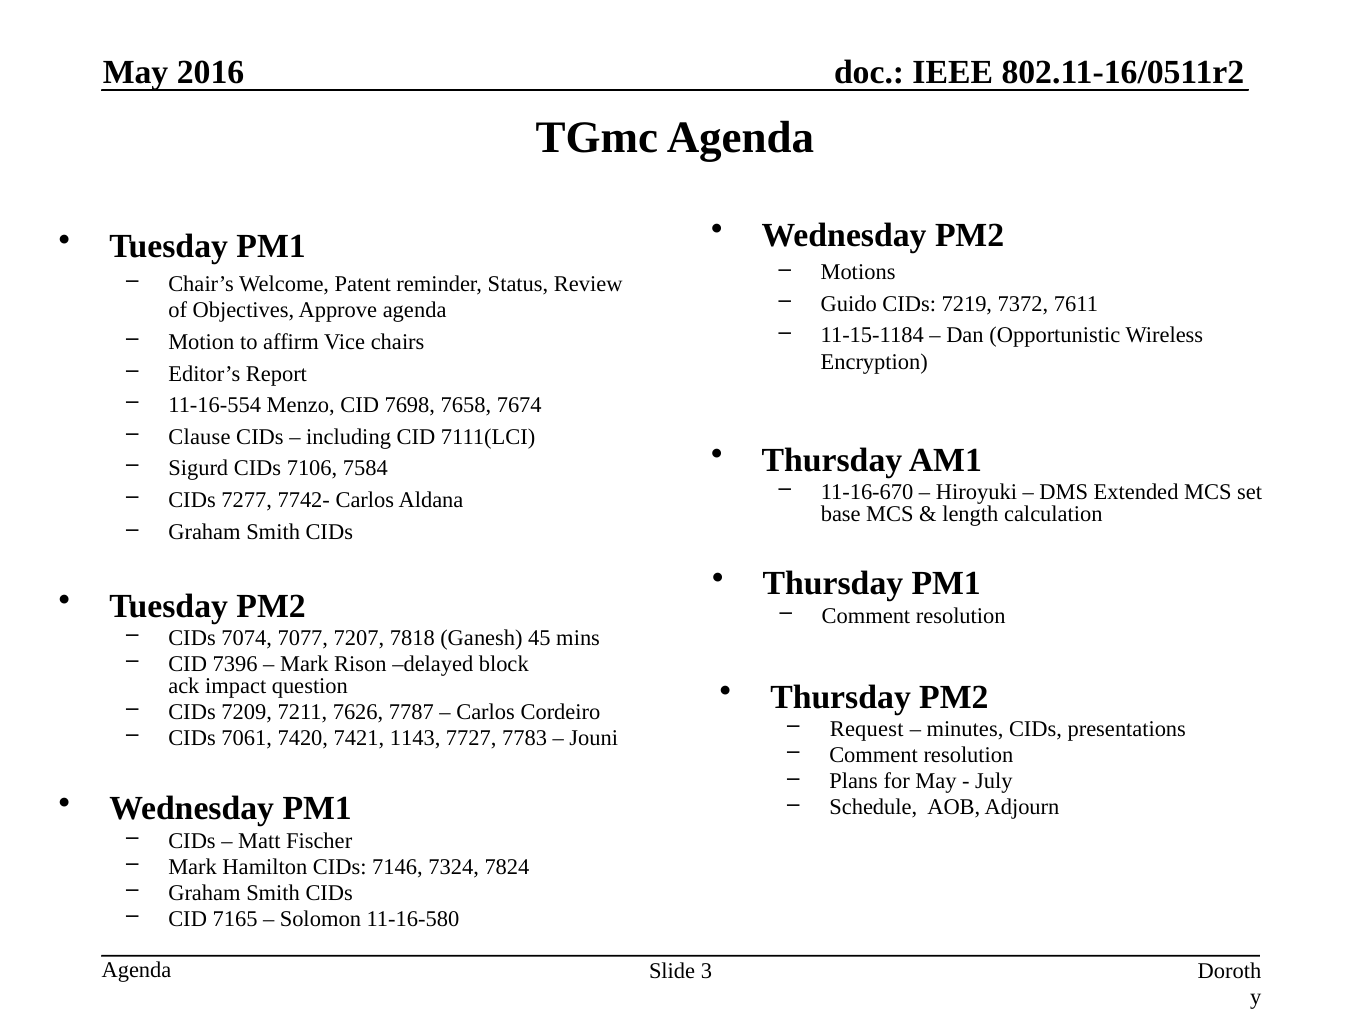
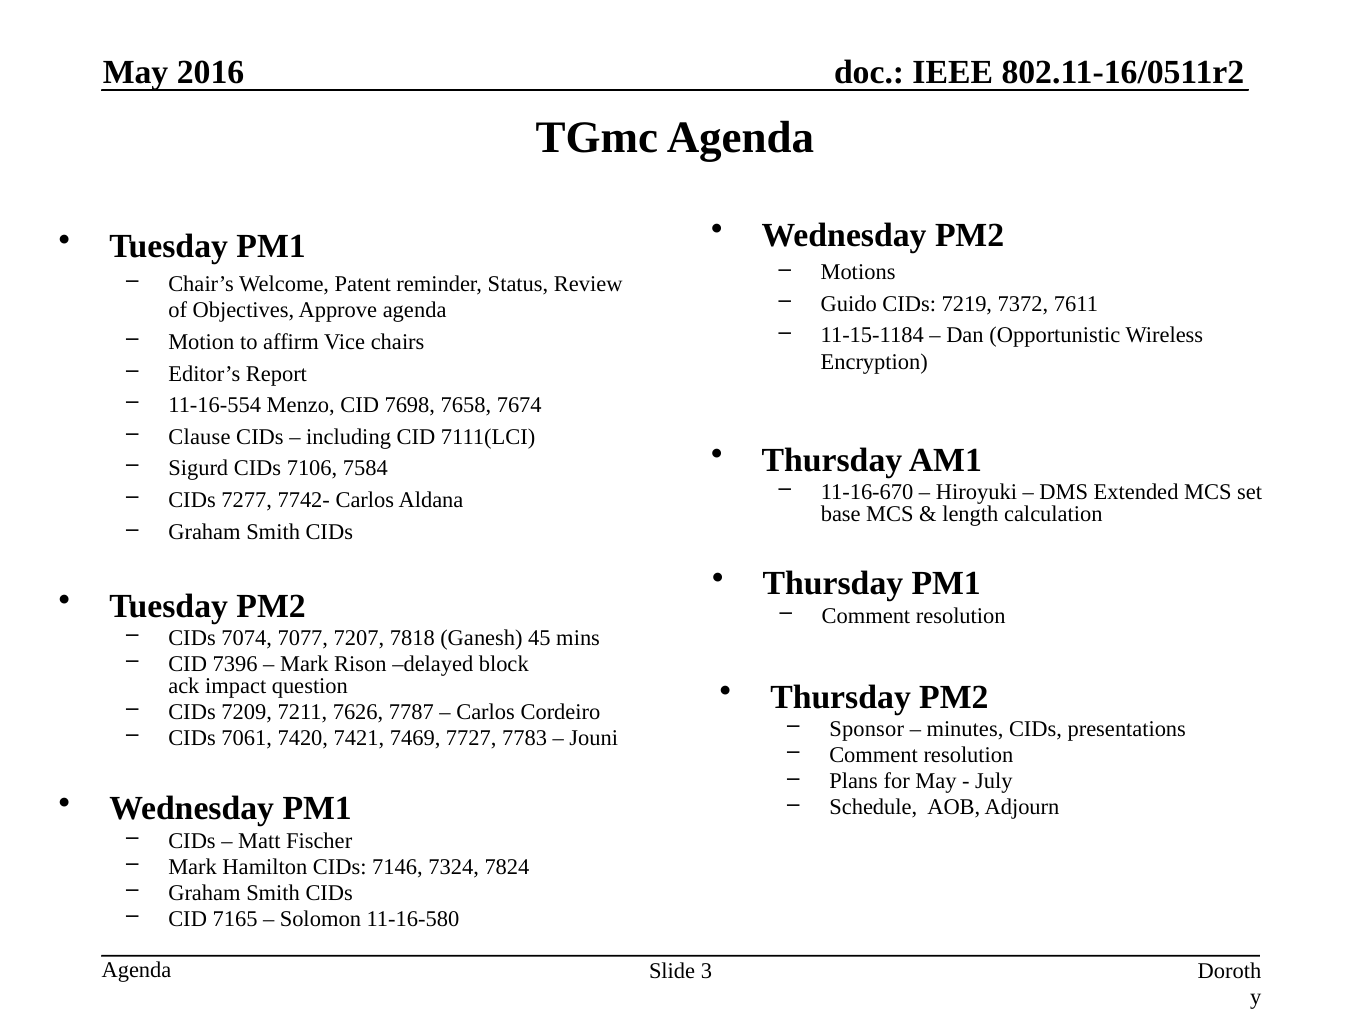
Request: Request -> Sponsor
1143: 1143 -> 7469
